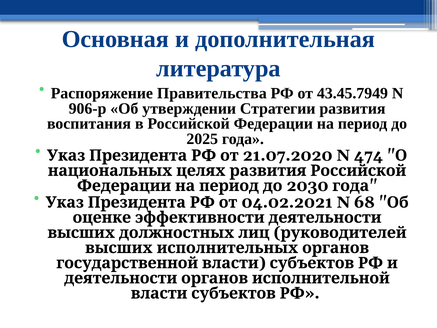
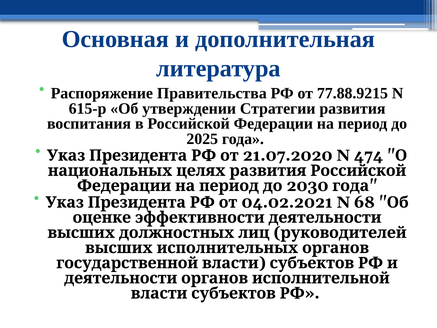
43.45.7949: 43.45.7949 -> 77.88.9215
906-р: 906-р -> 615-р
